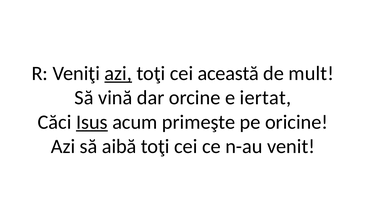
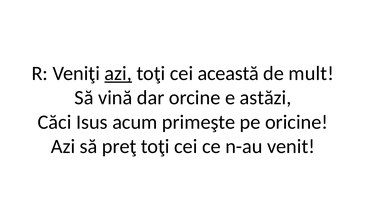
iertat: iertat -> astăzi
Isus underline: present -> none
aibă: aibă -> preţ
